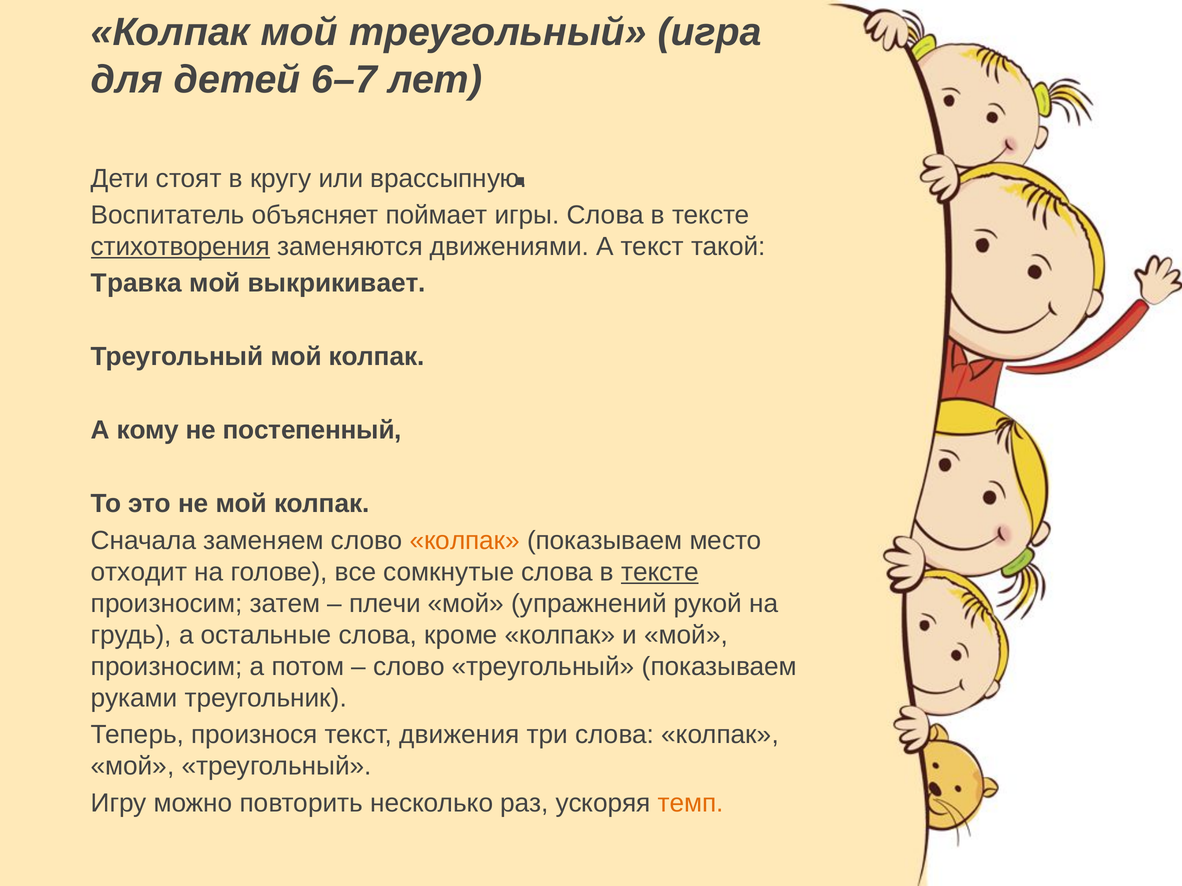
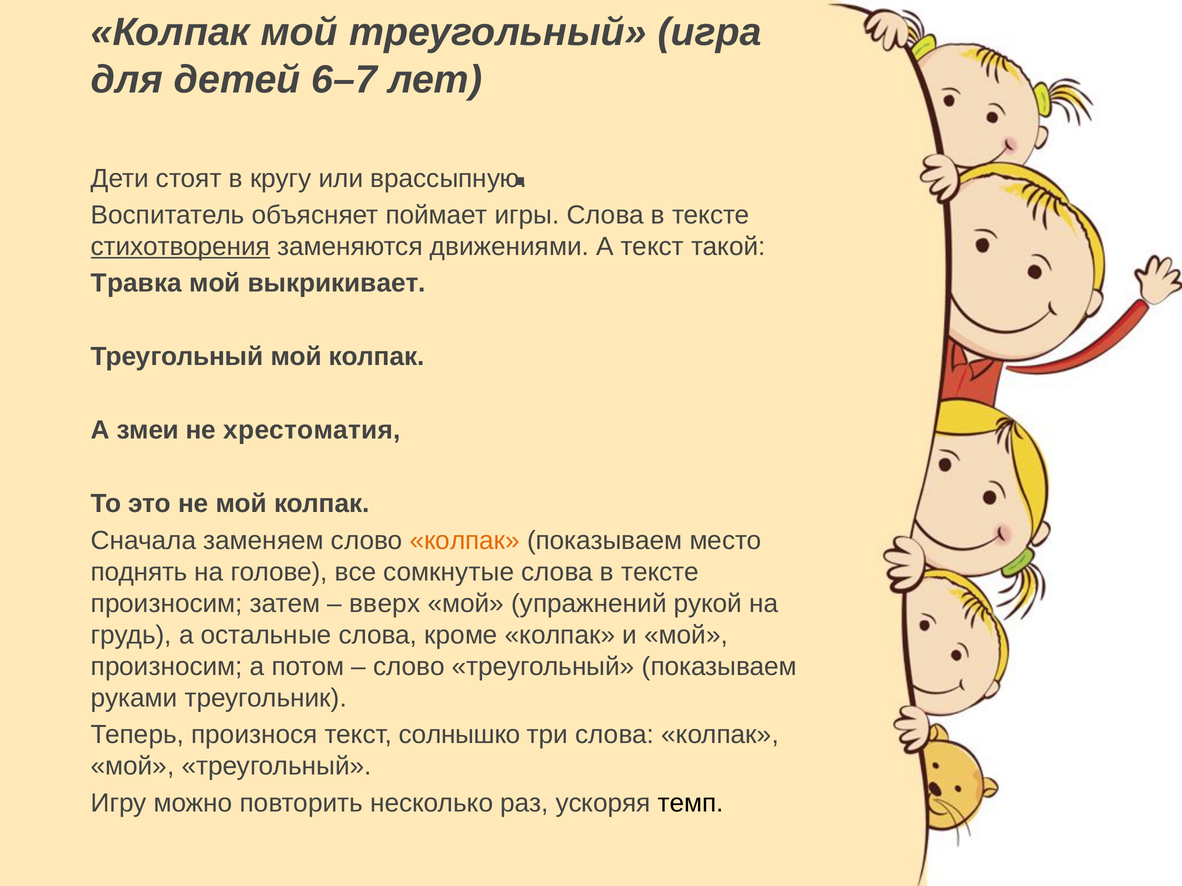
кому: кому -> змеи
постепенный: постепенный -> хрестоматия
отходит: отходит -> поднять
тексте at (660, 572) underline: present -> none
плечи: плечи -> вверх
движения: движения -> солнышко
темп colour: orange -> black
